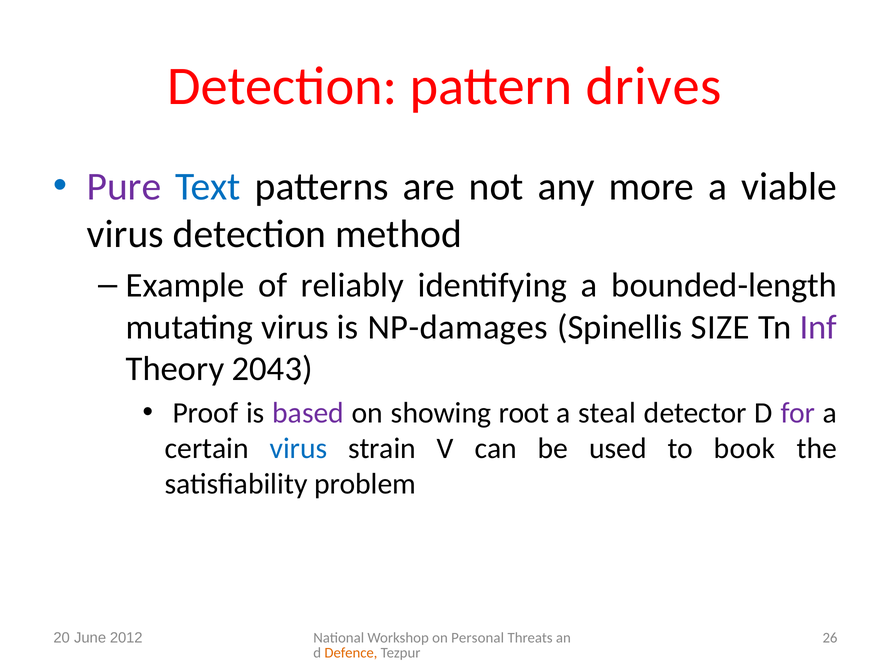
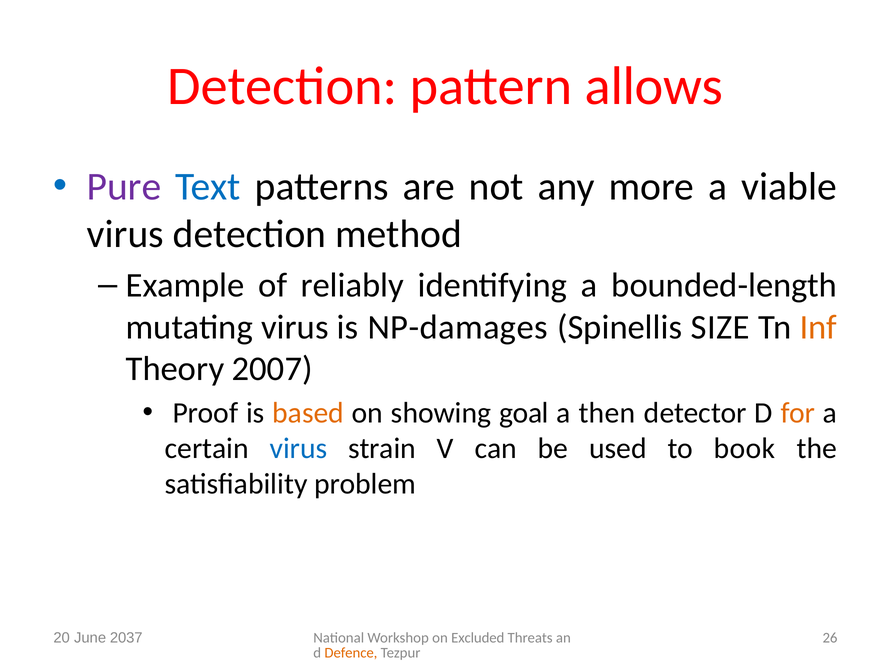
drives: drives -> allows
Inf colour: purple -> orange
2043: 2043 -> 2007
based colour: purple -> orange
root: root -> goal
steal: steal -> then
for colour: purple -> orange
2012: 2012 -> 2037
Personal: Personal -> Excluded
